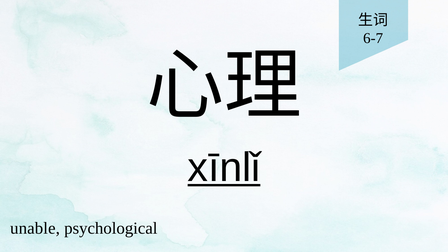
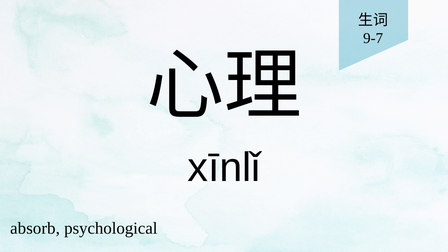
6-7: 6-7 -> 9-7
xīnlǐ underline: present -> none
unable: unable -> absorb
